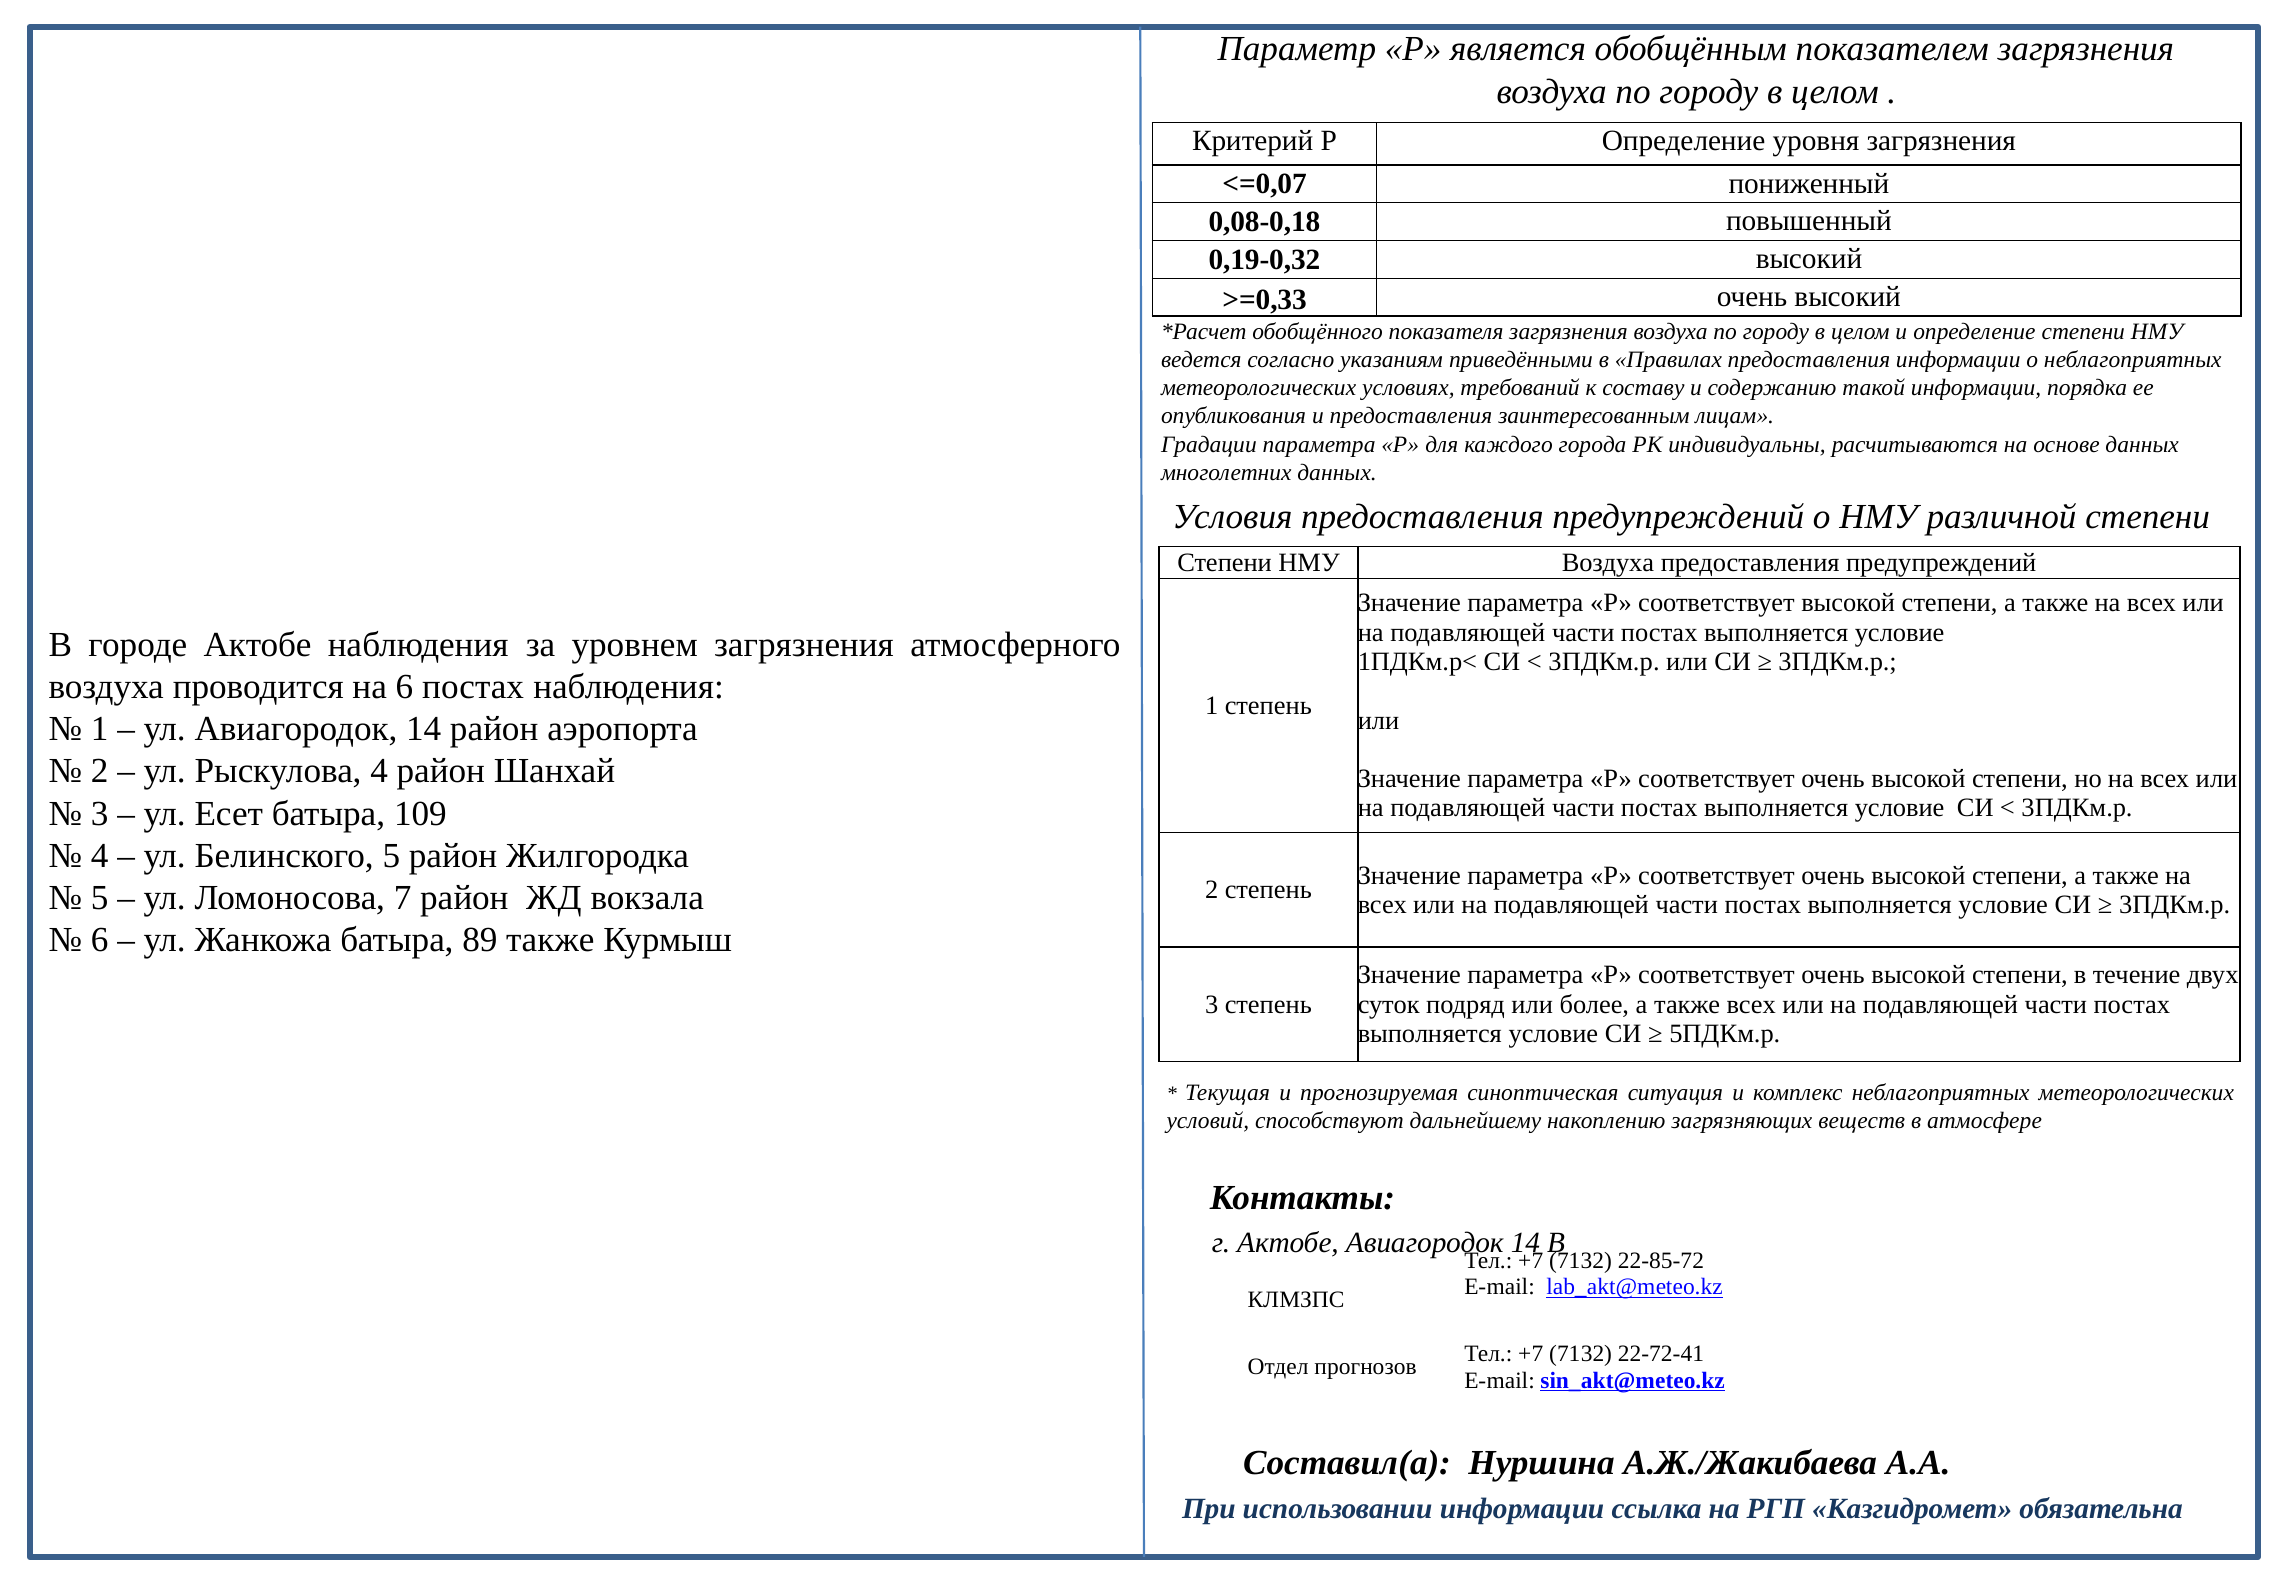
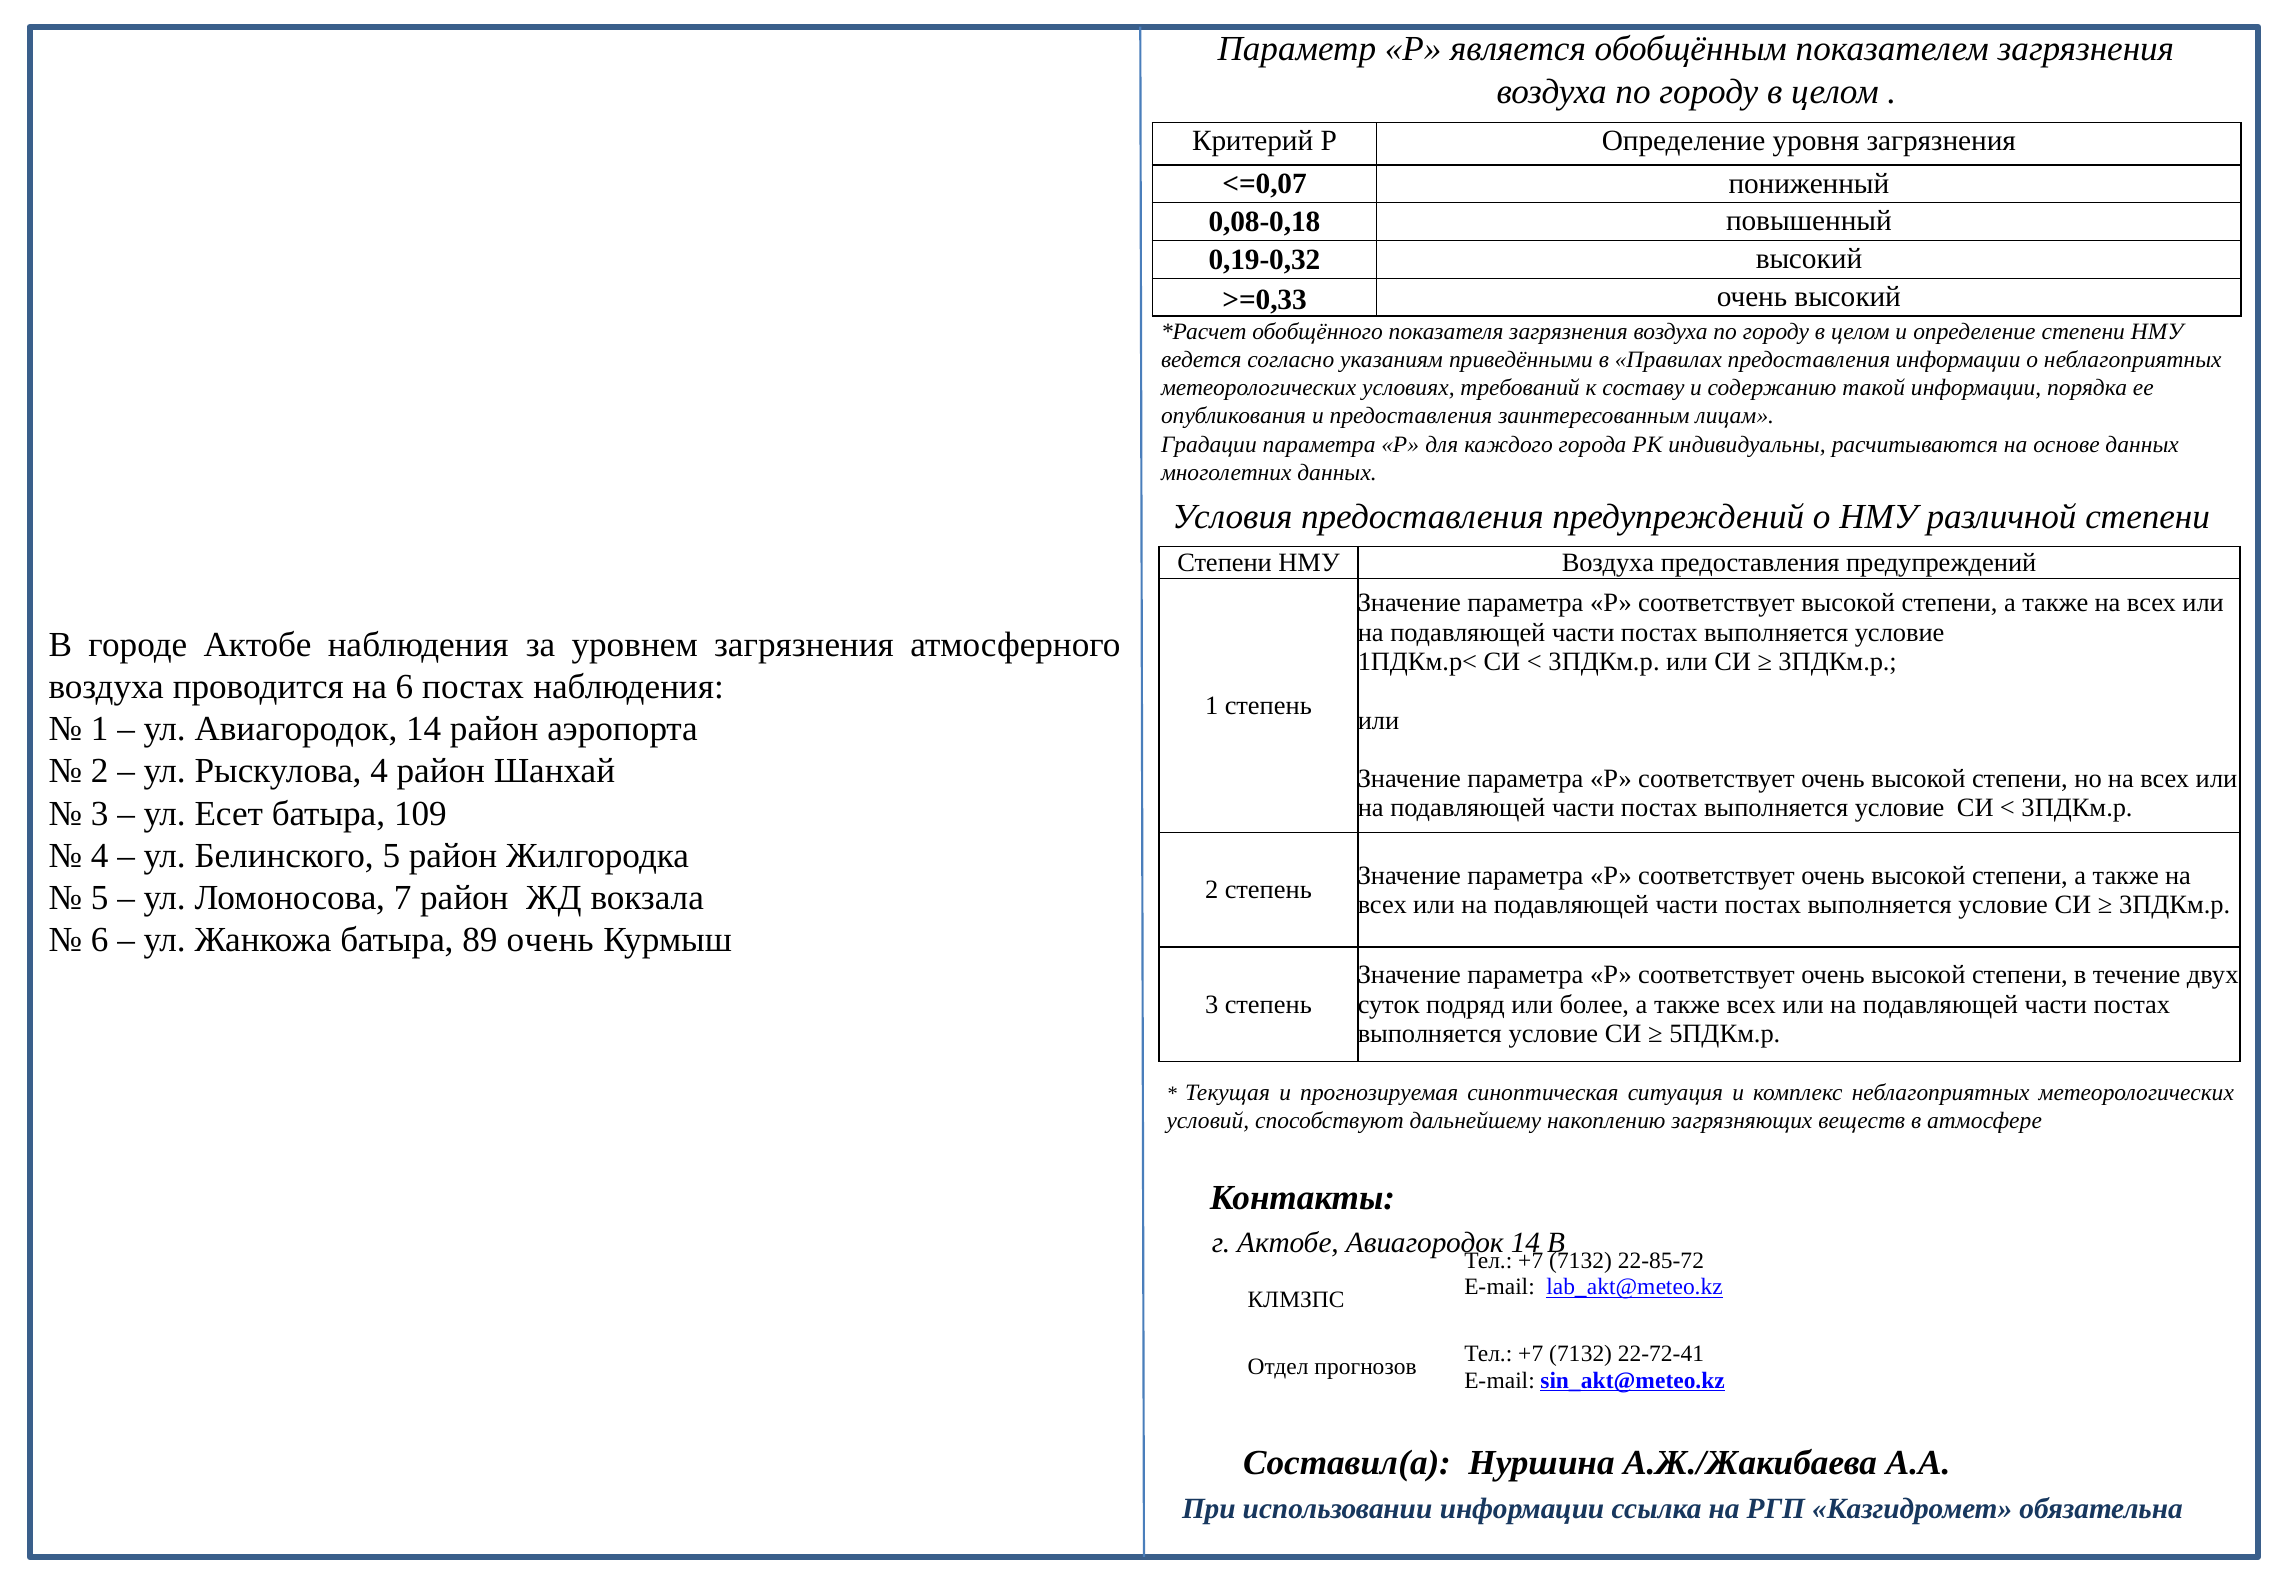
89 также: также -> очень
